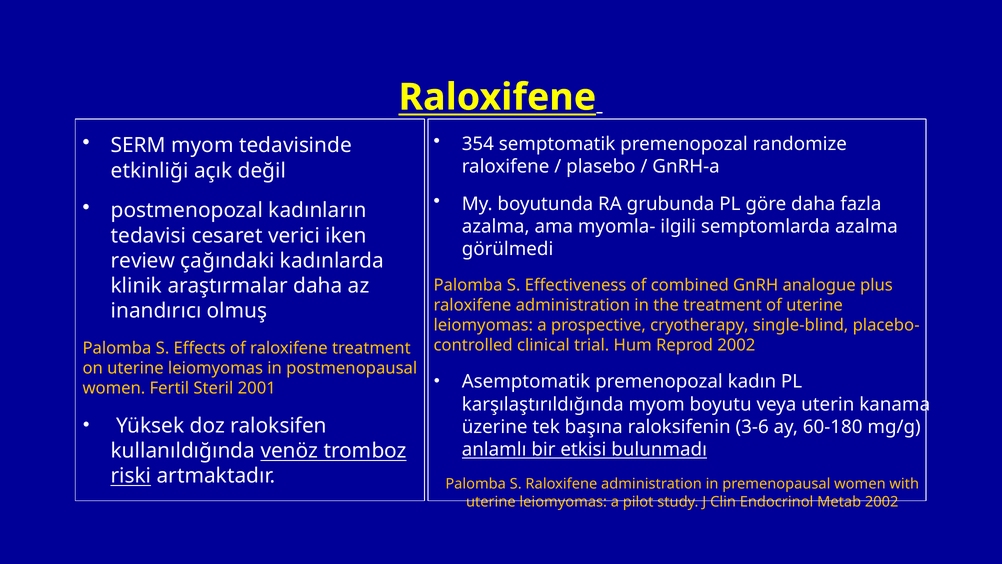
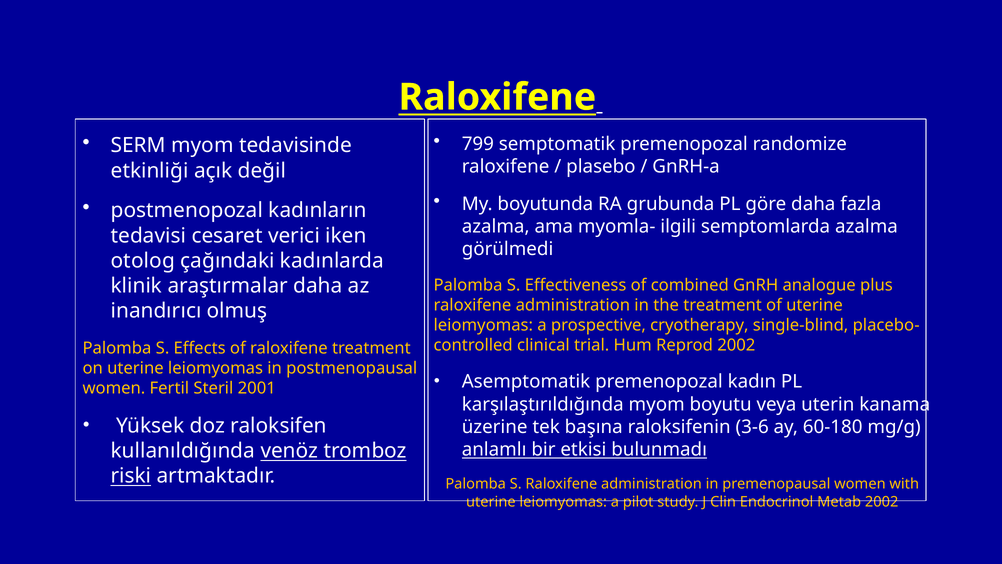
354: 354 -> 799
review: review -> otolog
